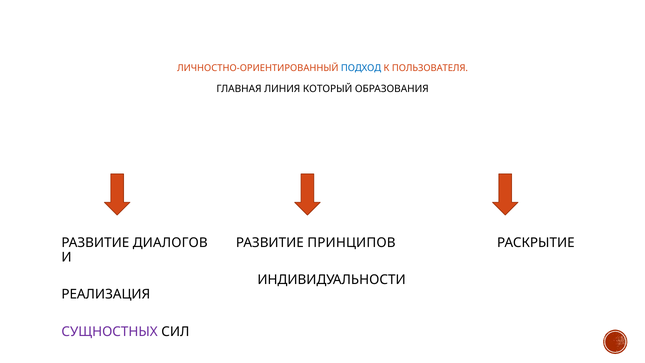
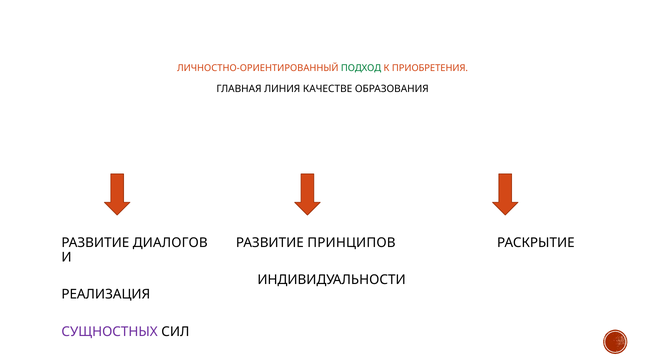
ПОДХОД colour: blue -> green
ПОЛЬЗОВАТЕЛЯ: ПОЛЬЗОВАТЕЛЯ -> ПРИОБРЕТЕНИЯ
КОТОРЫЙ: КОТОРЫЙ -> КАЧЕСТВЕ
